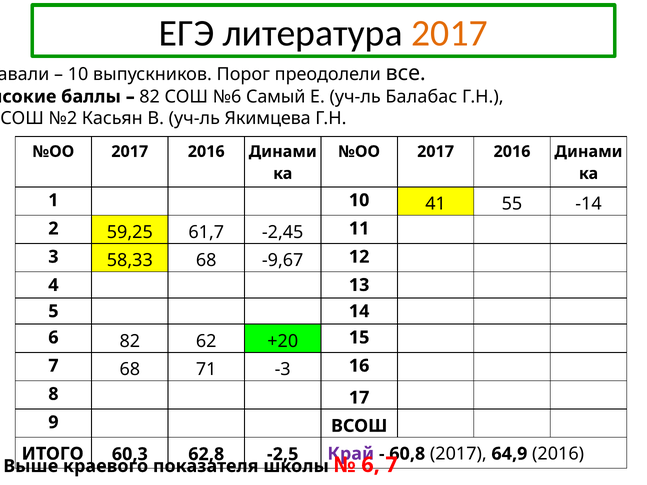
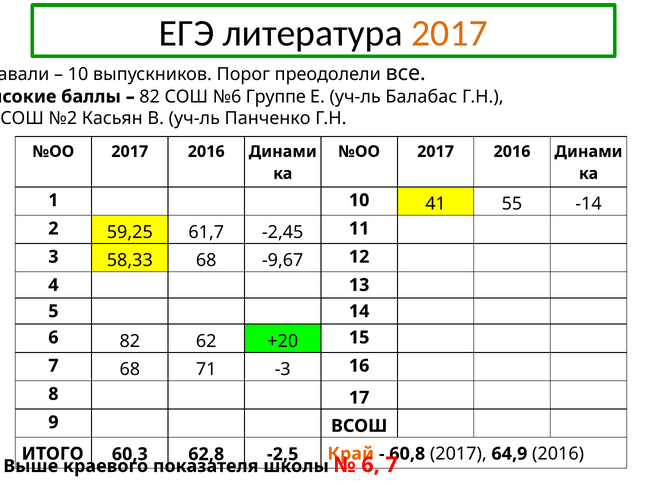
Самый: Самый -> Группе
Якимцева: Якимцева -> Панченко
Край colour: purple -> orange
